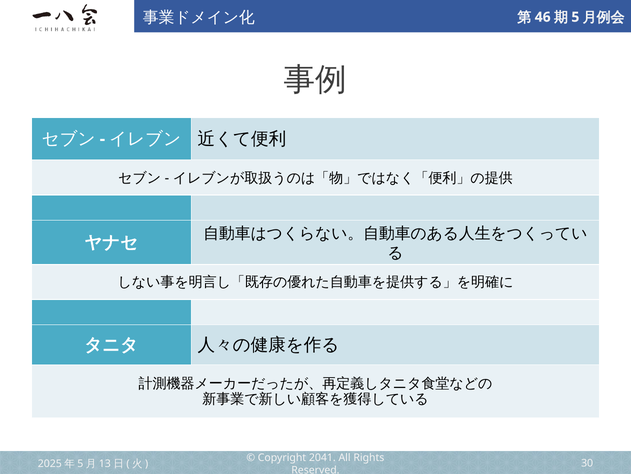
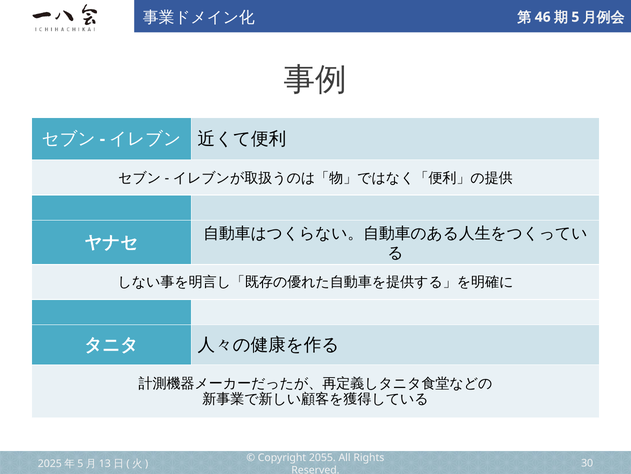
2041: 2041 -> 2055
